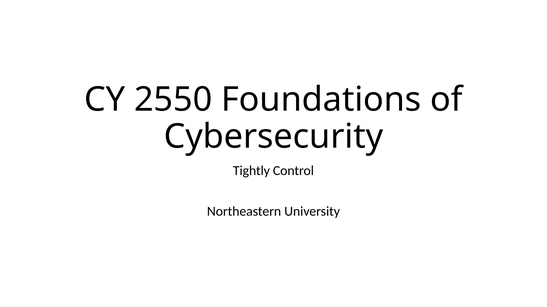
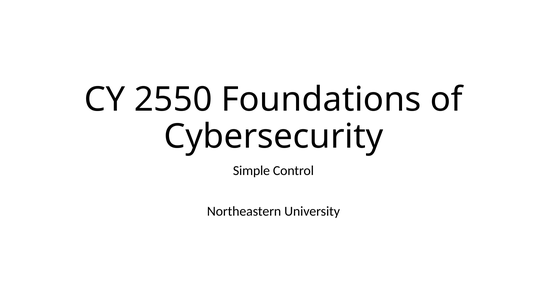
Tightly: Tightly -> Simple
